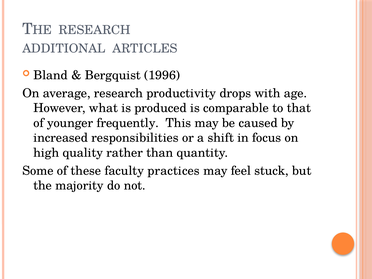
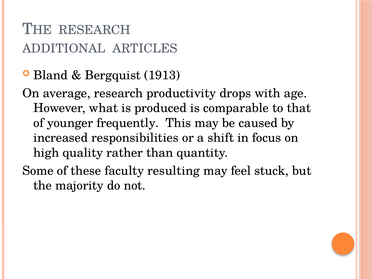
1996: 1996 -> 1913
practices: practices -> resulting
